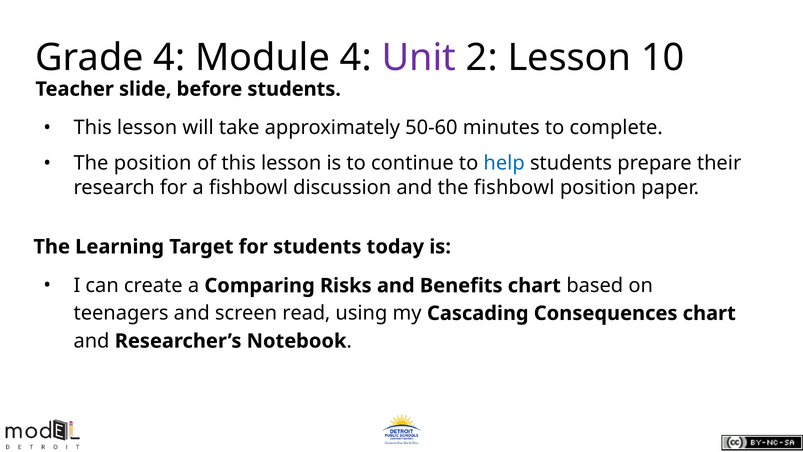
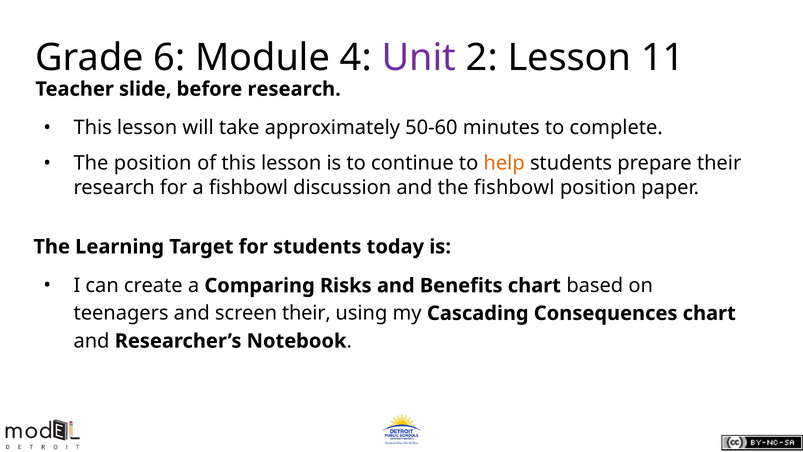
Grade 4: 4 -> 6
10: 10 -> 11
before students: students -> research
help colour: blue -> orange
screen read: read -> their
